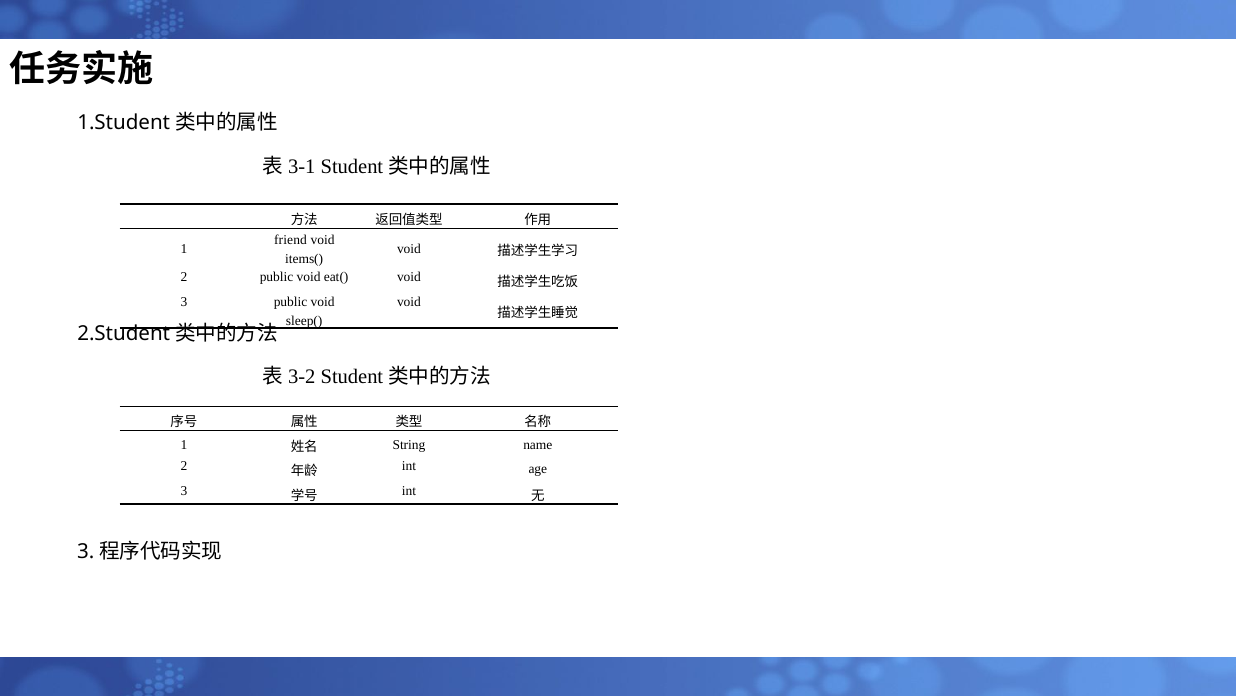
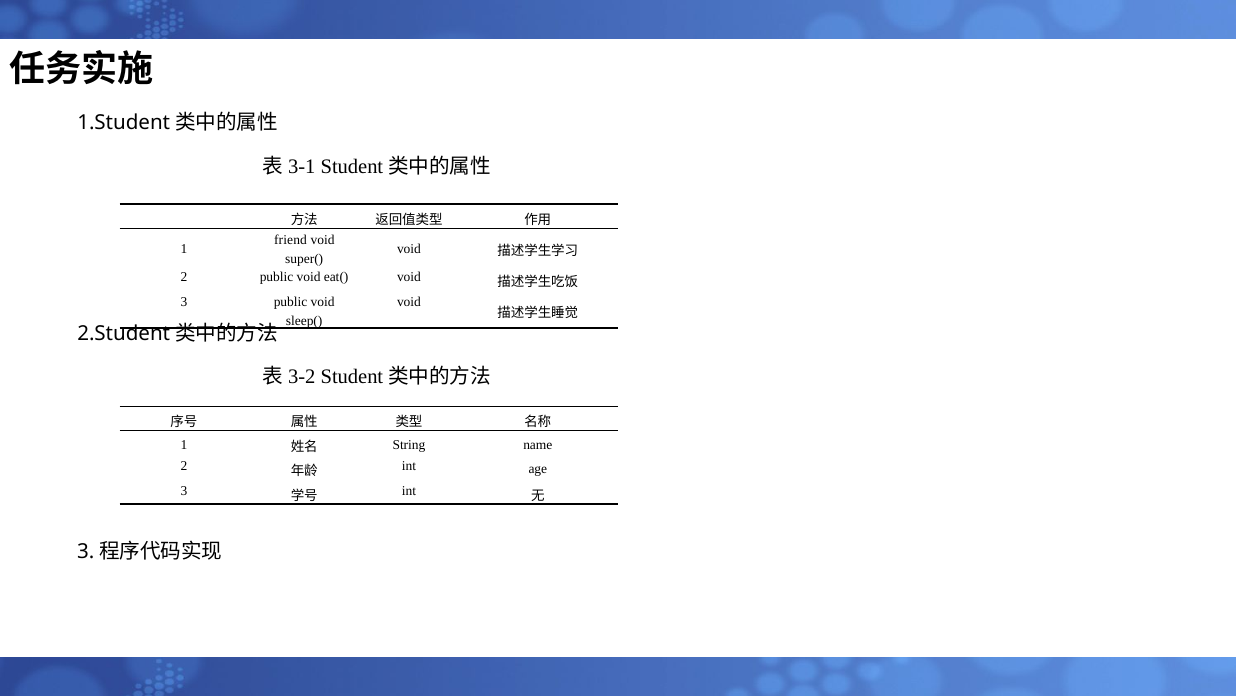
items(: items( -> super(
